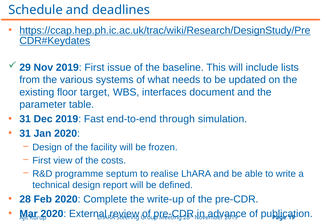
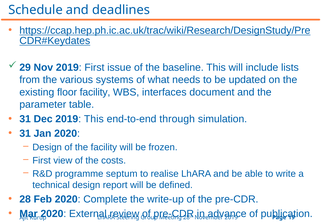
floor target: target -> facility
2019 Fast: Fast -> This
